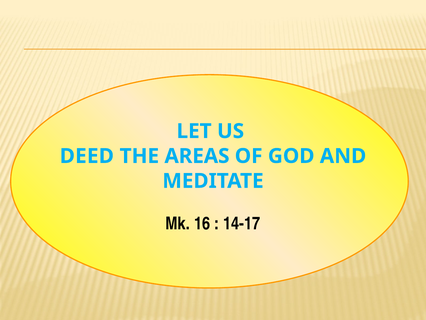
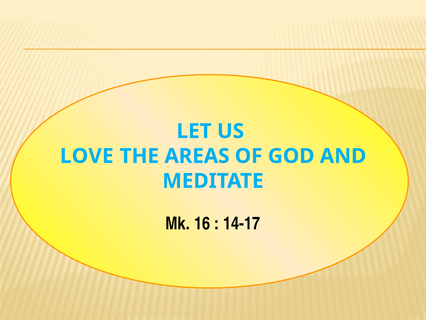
DEED: DEED -> LOVE
